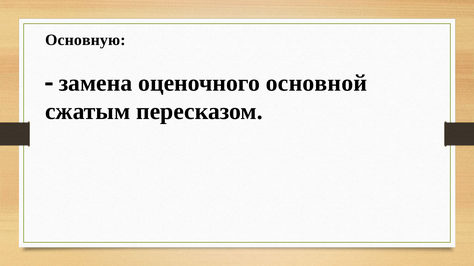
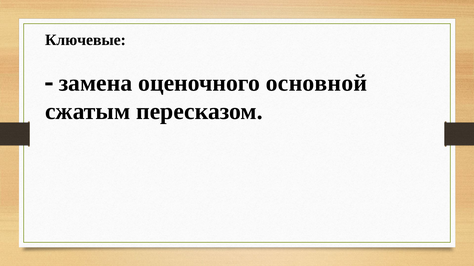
Основную: Основную -> Ключевые
